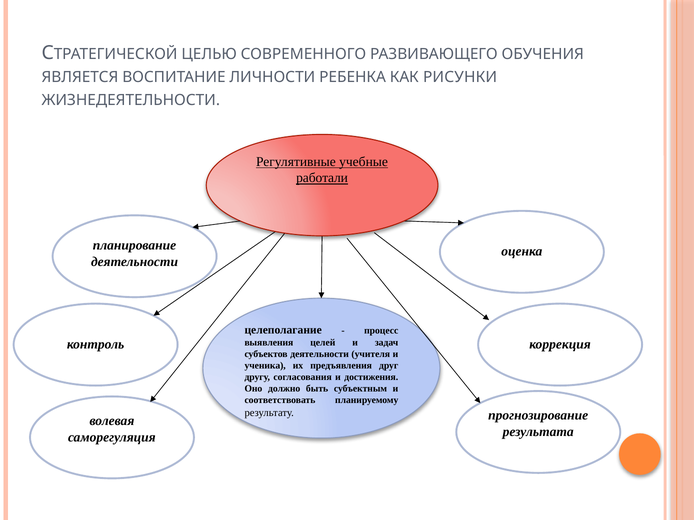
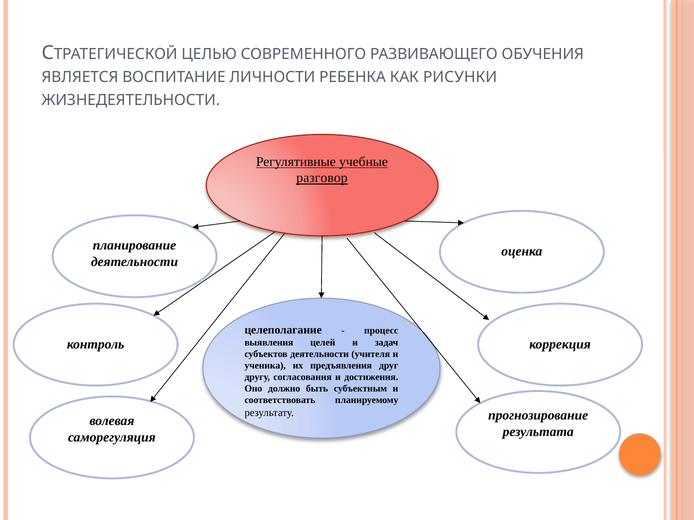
работали: работали -> разговор
